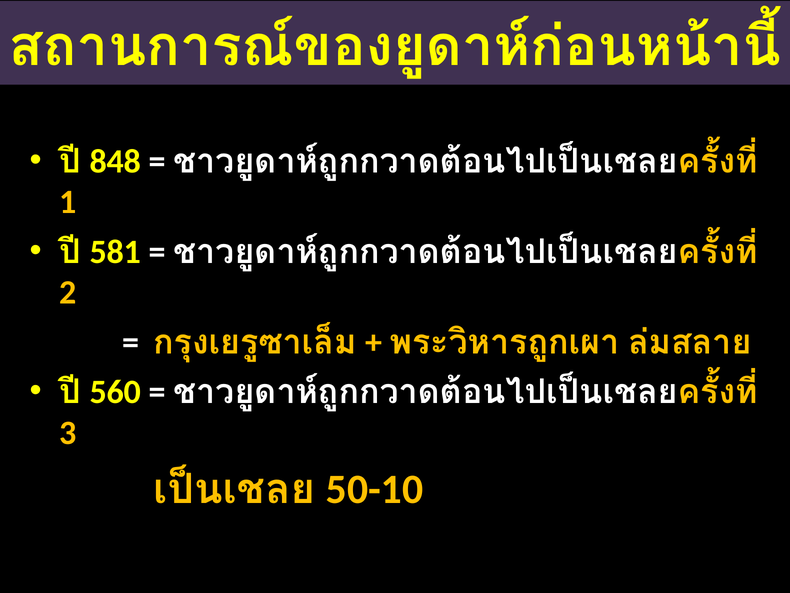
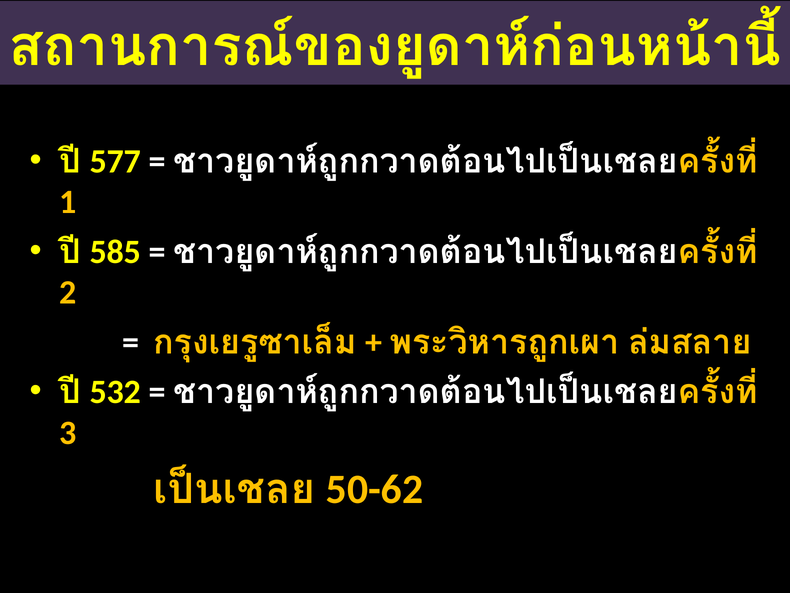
848: 848 -> 577
581: 581 -> 585
560: 560 -> 532
50-10: 50-10 -> 50-62
